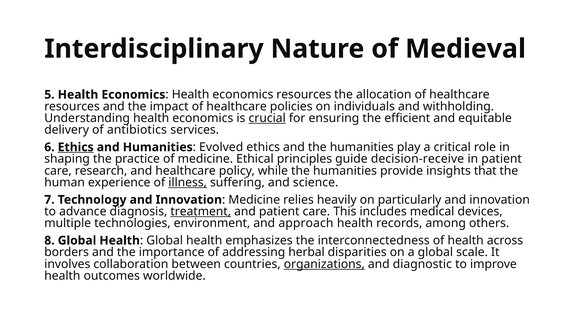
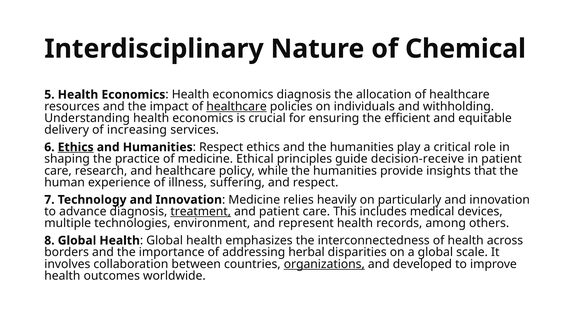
Medieval: Medieval -> Chemical
economics resources: resources -> diagnosis
healthcare at (237, 106) underline: none -> present
crucial underline: present -> none
antibiotics: antibiotics -> increasing
Evolved at (221, 147): Evolved -> Respect
illness underline: present -> none
and science: science -> respect
approach: approach -> represent
diagnostic: diagnostic -> developed
